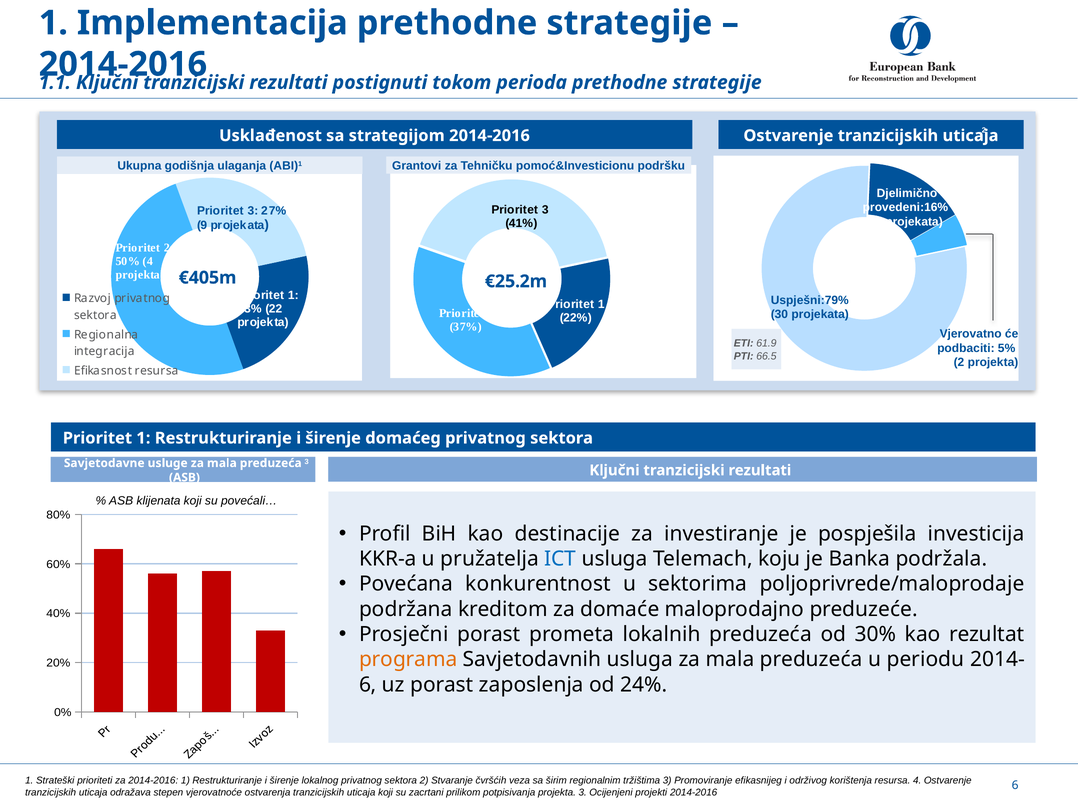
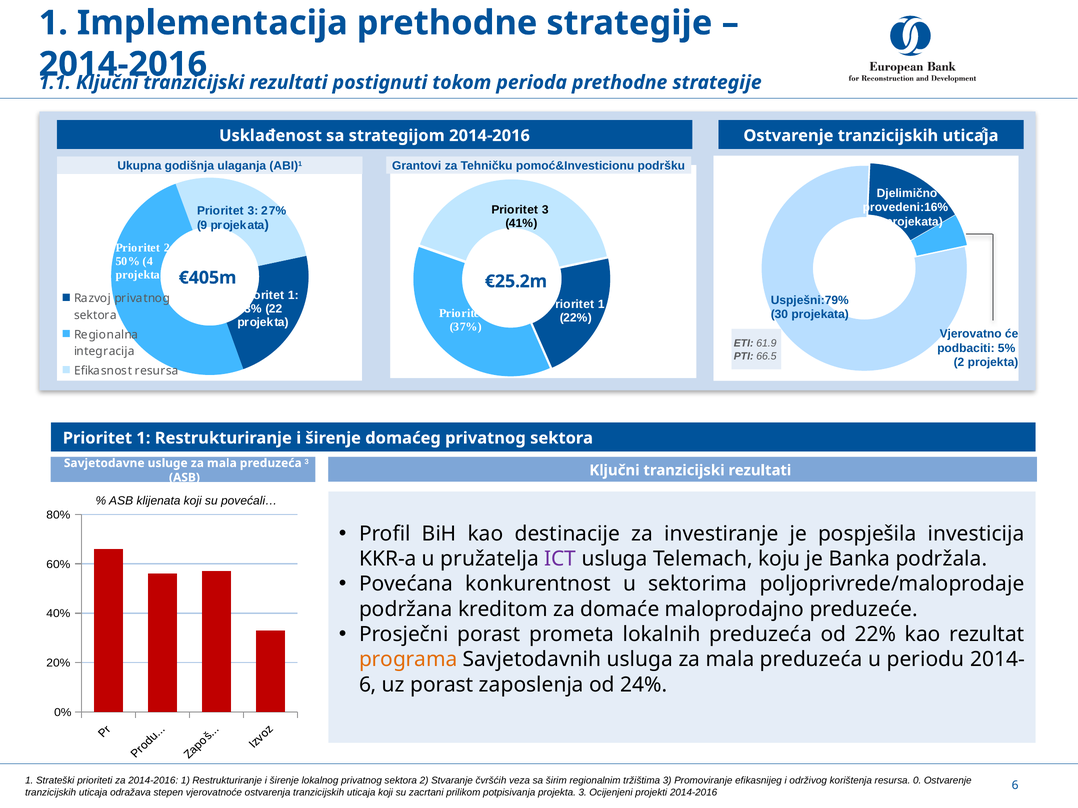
ICT colour: blue -> purple
od 30%: 30% -> 22%
resursa 4: 4 -> 0
